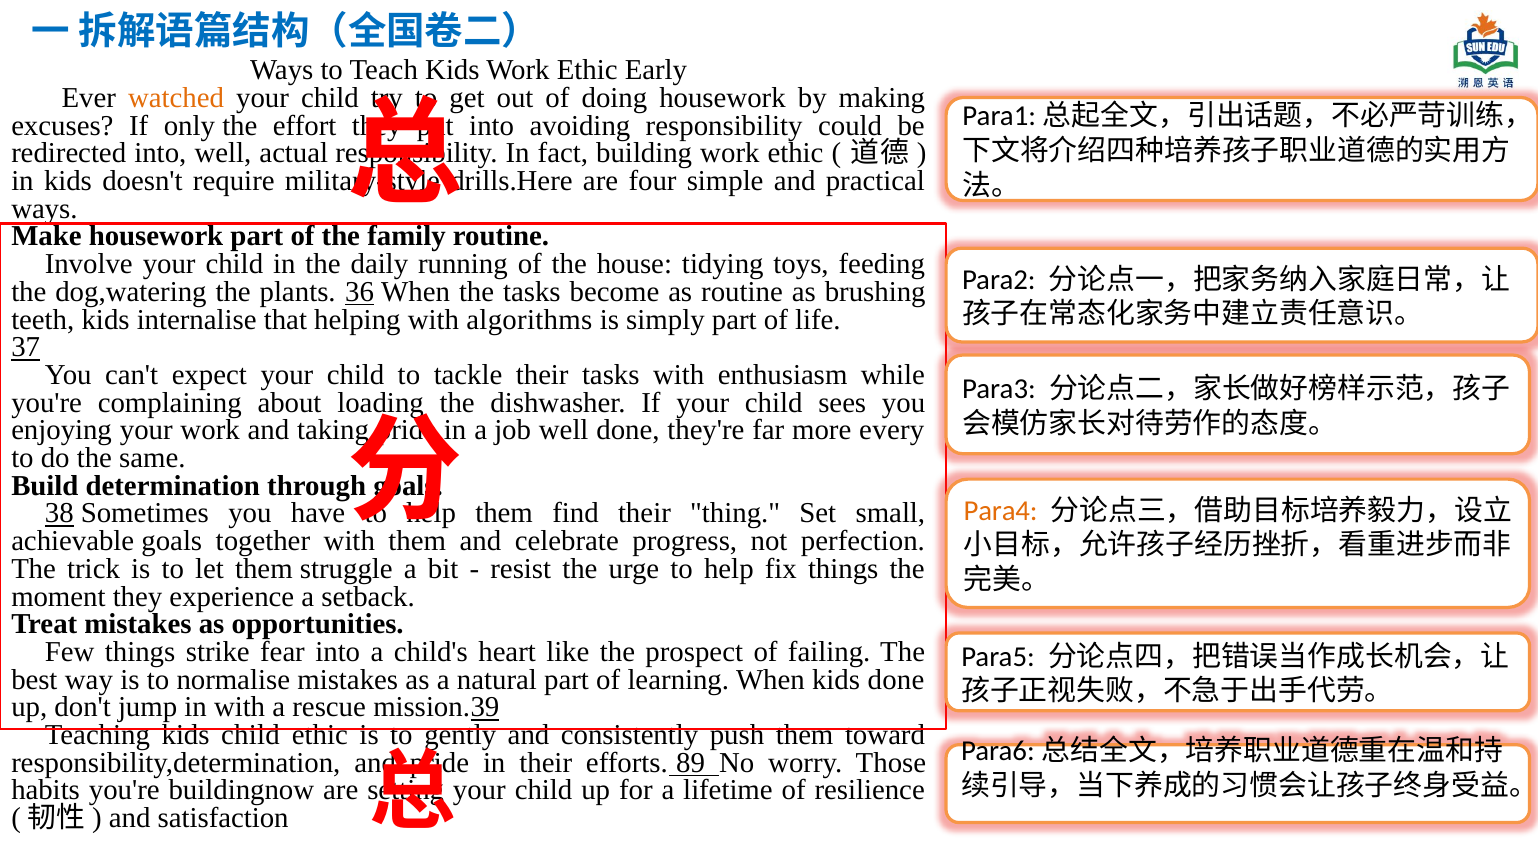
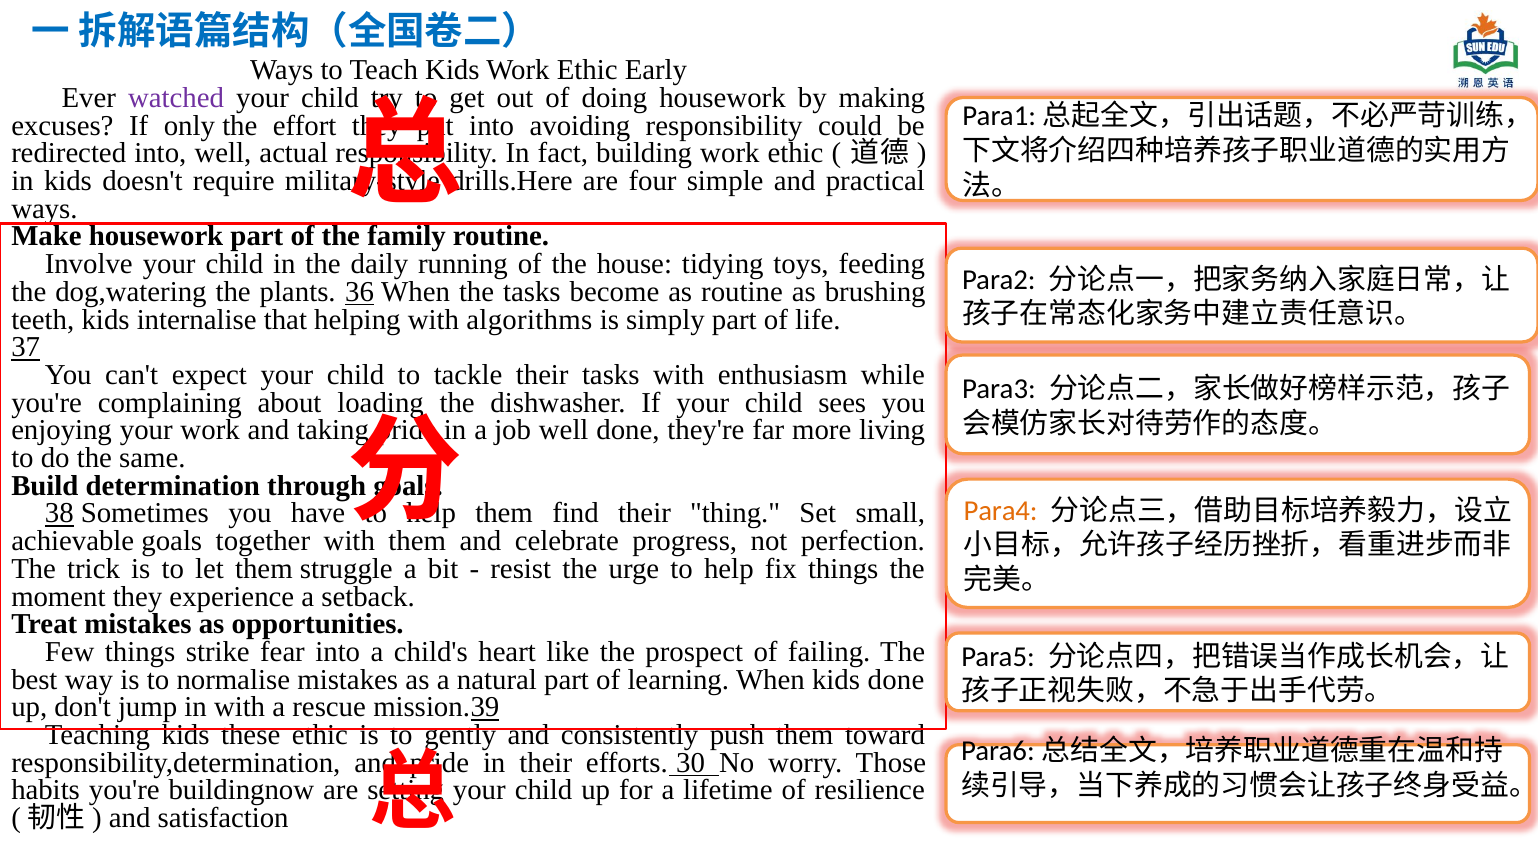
watched colour: orange -> purple
every: every -> living
kids child: child -> these
89: 89 -> 30
